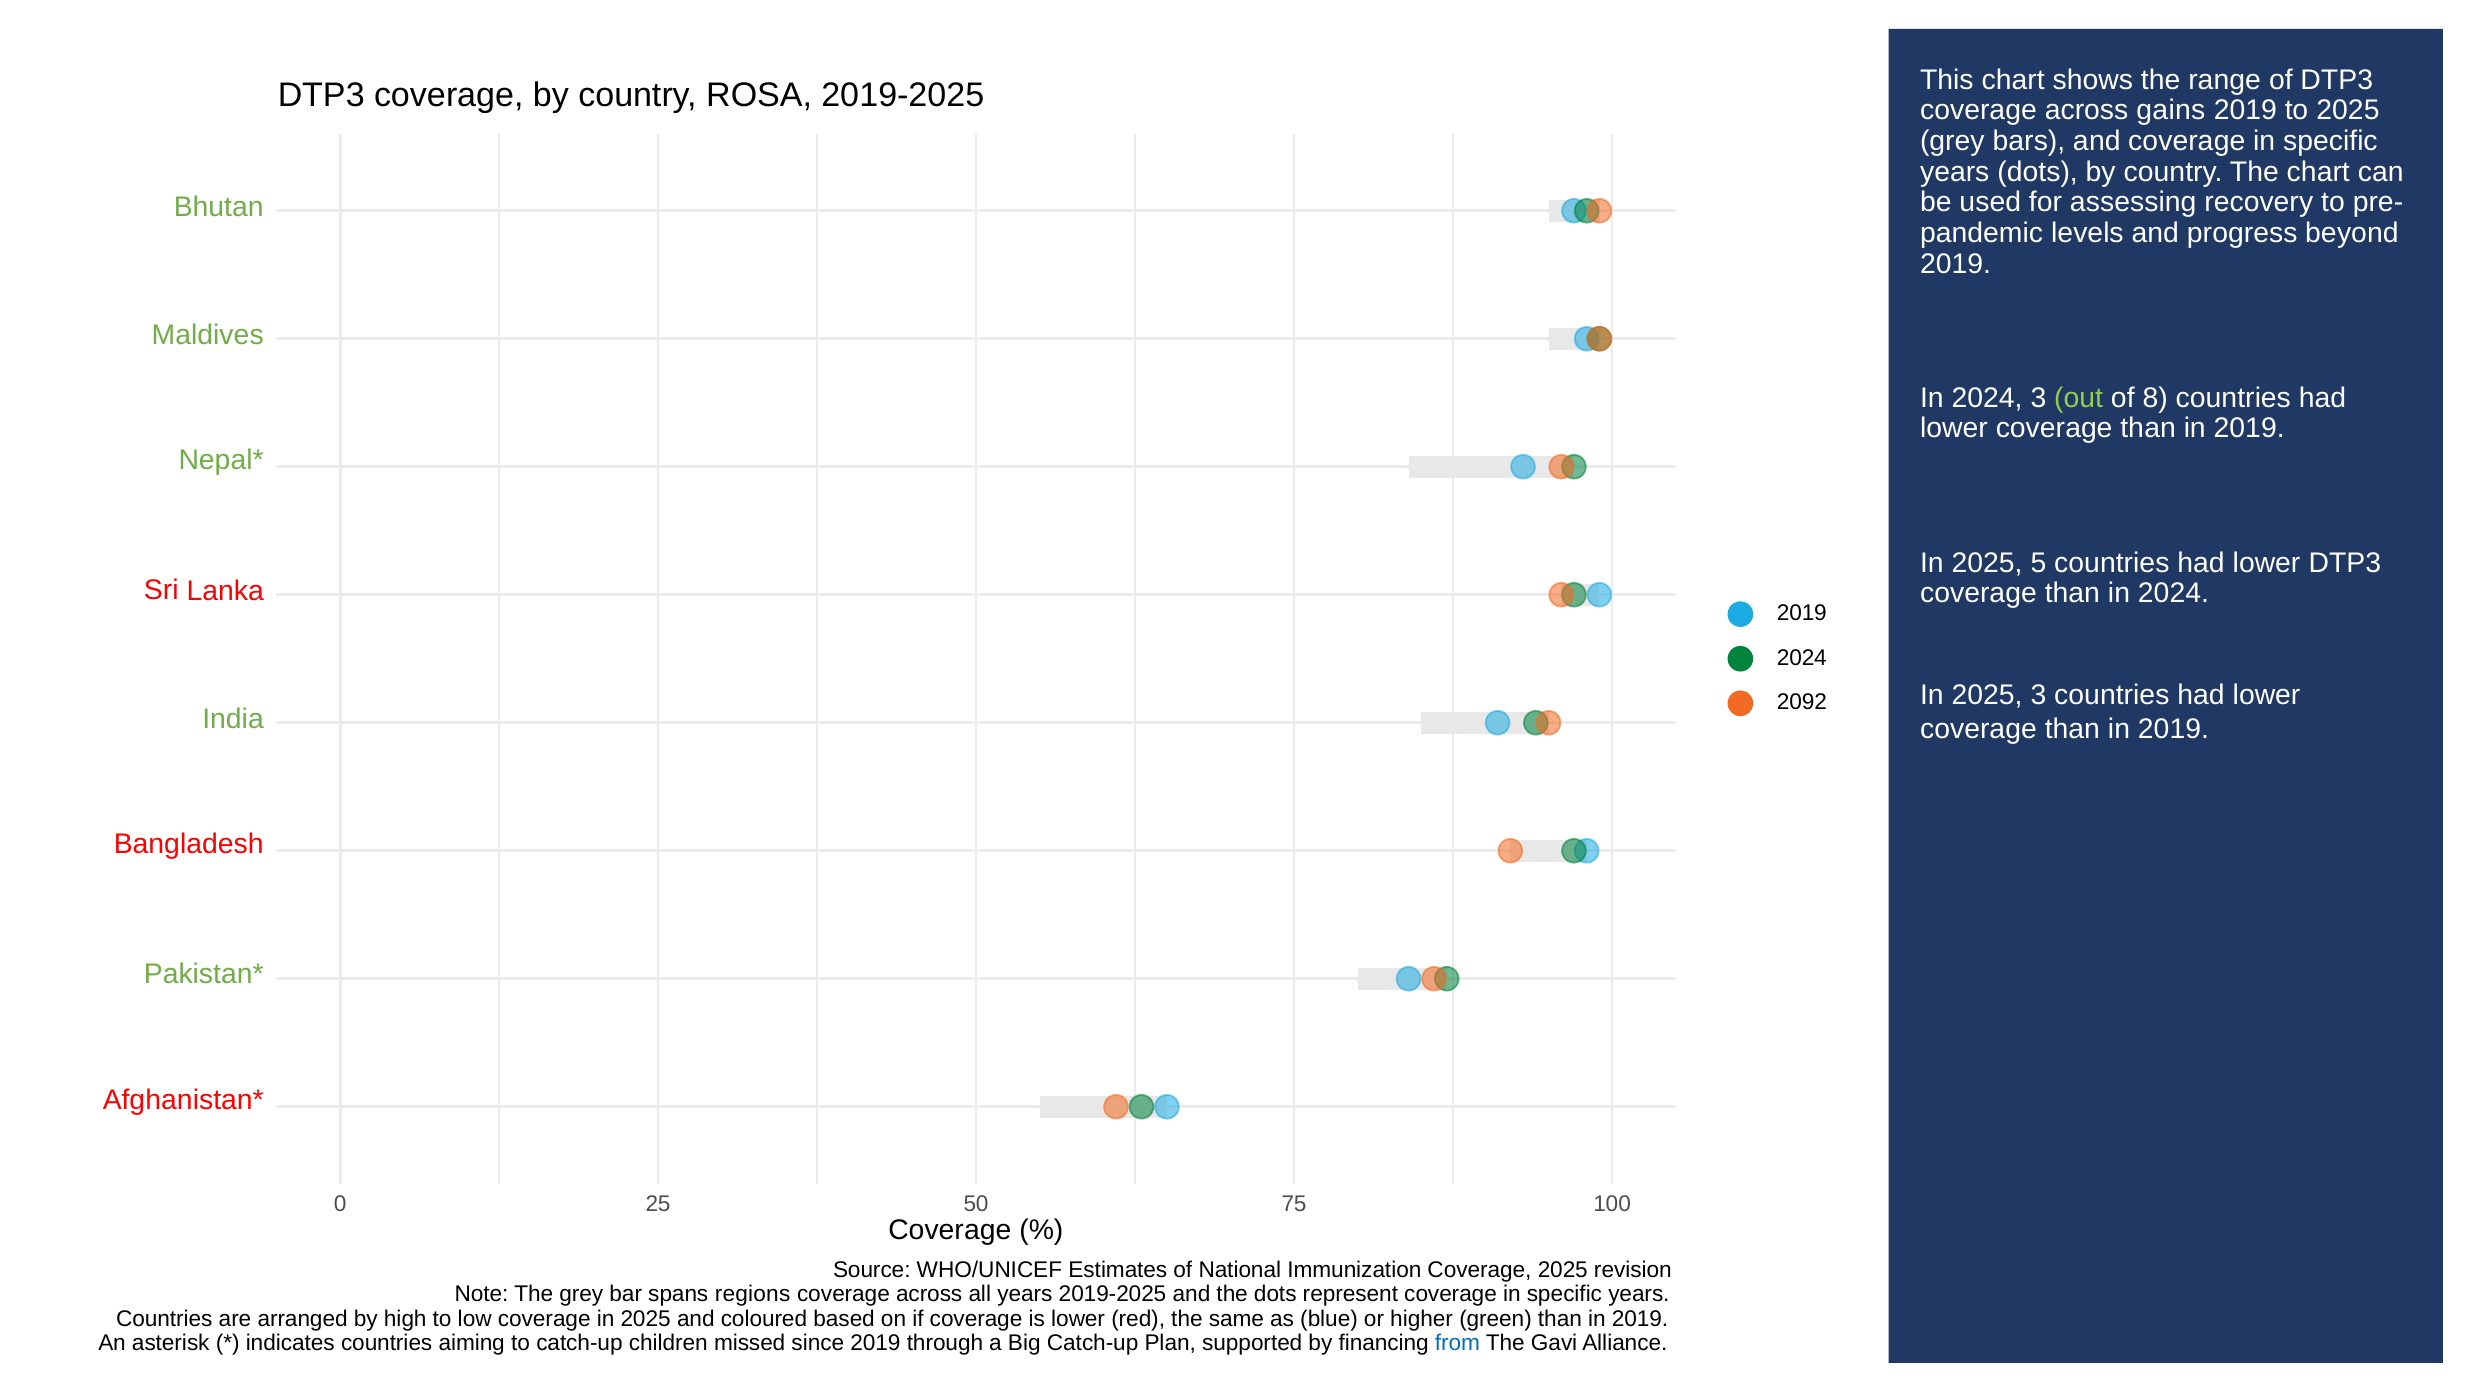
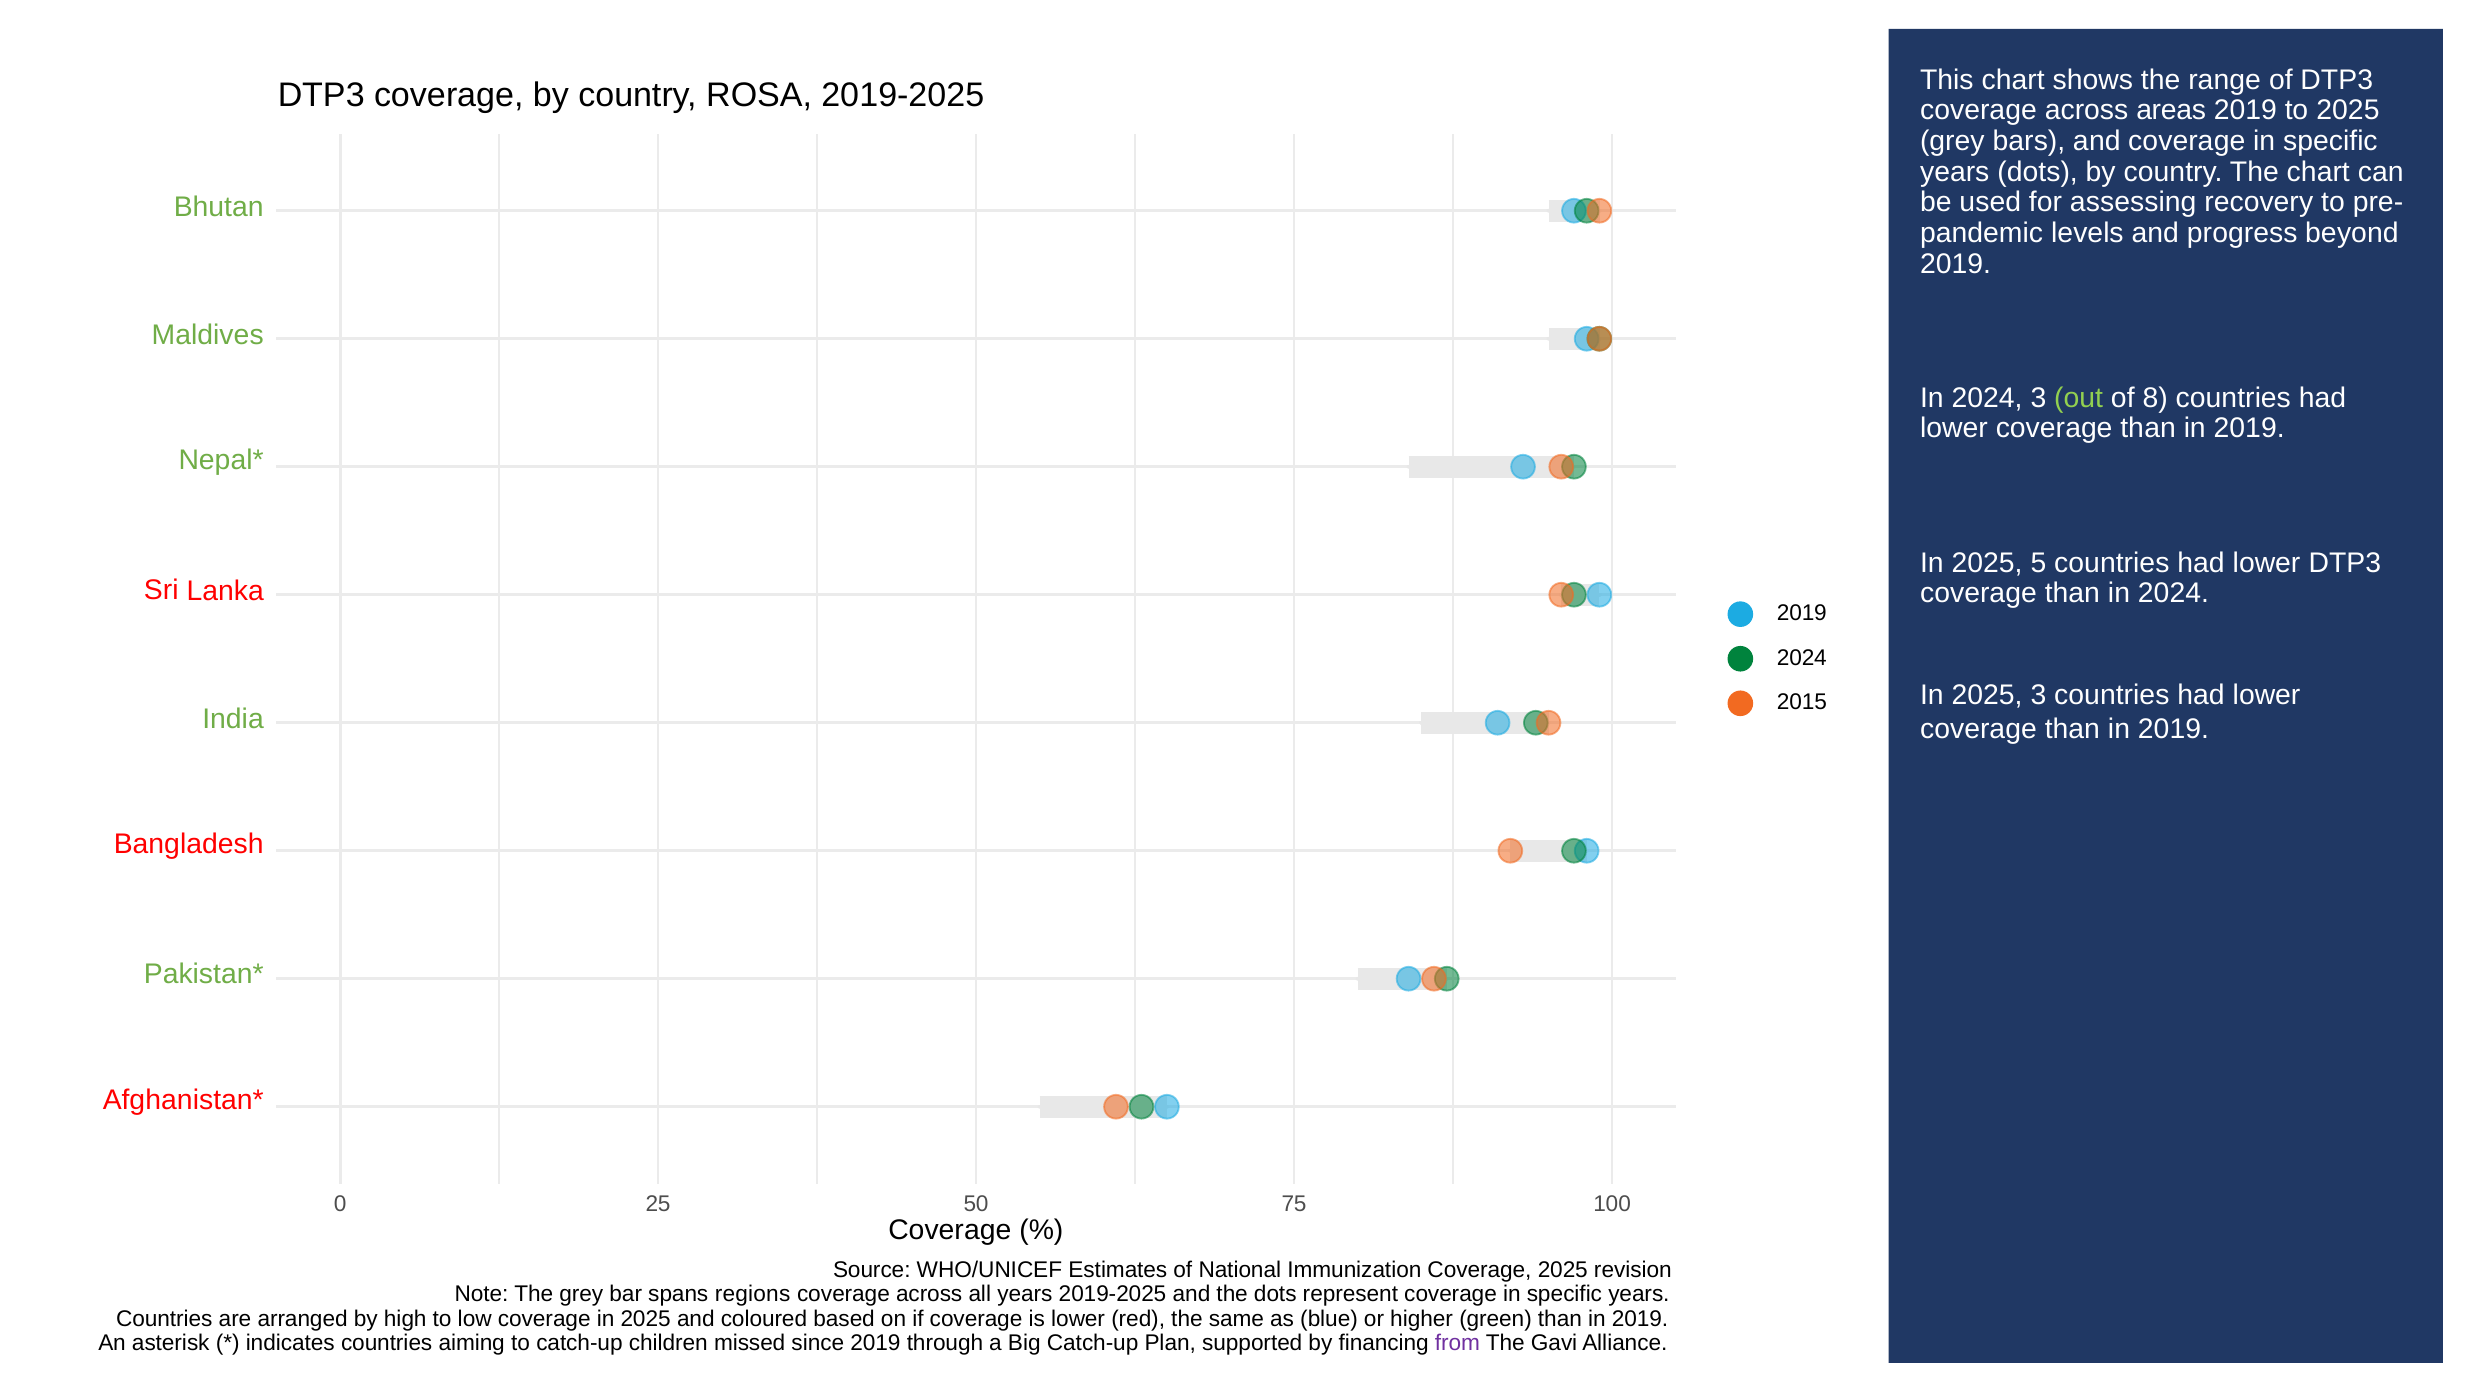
gains: gains -> areas
2092: 2092 -> 2015
from colour: blue -> purple
